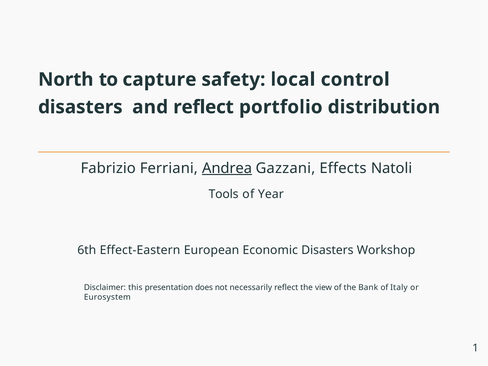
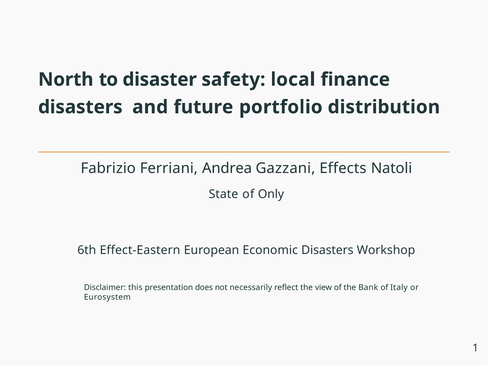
capture: capture -> disaster
control: control -> finance
and reflect: reflect -> future
Andrea underline: present -> none
Tools: Tools -> State
Year: Year -> Only
